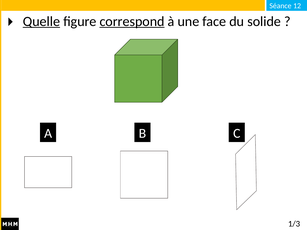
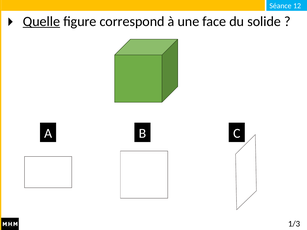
correspond underline: present -> none
